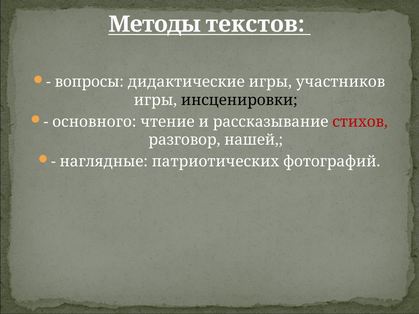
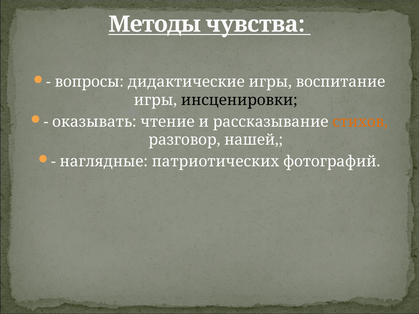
текстов: текстов -> чувства
участников: участников -> воспитание
основного: основного -> оказывать
стихов colour: red -> orange
